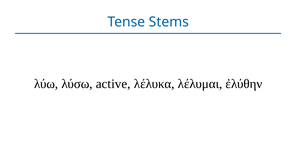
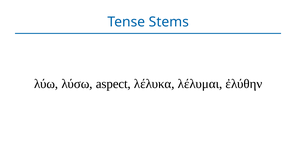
active: active -> aspect
